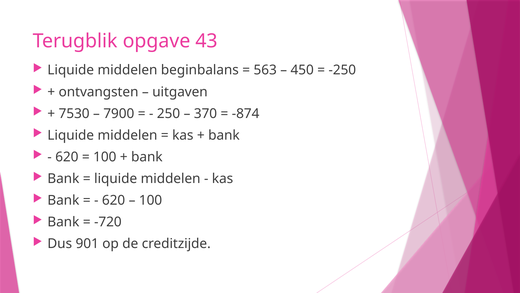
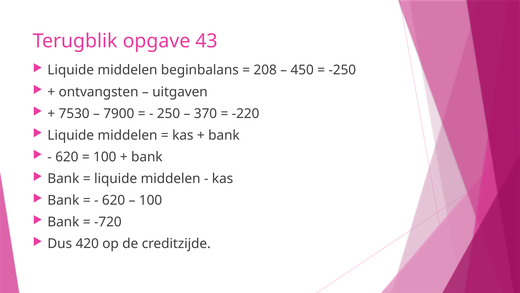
563: 563 -> 208
-874: -874 -> -220
901: 901 -> 420
